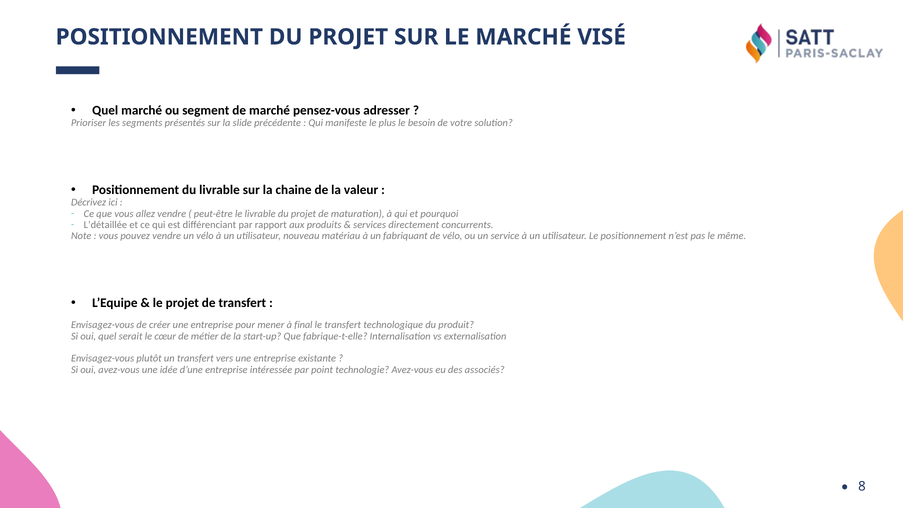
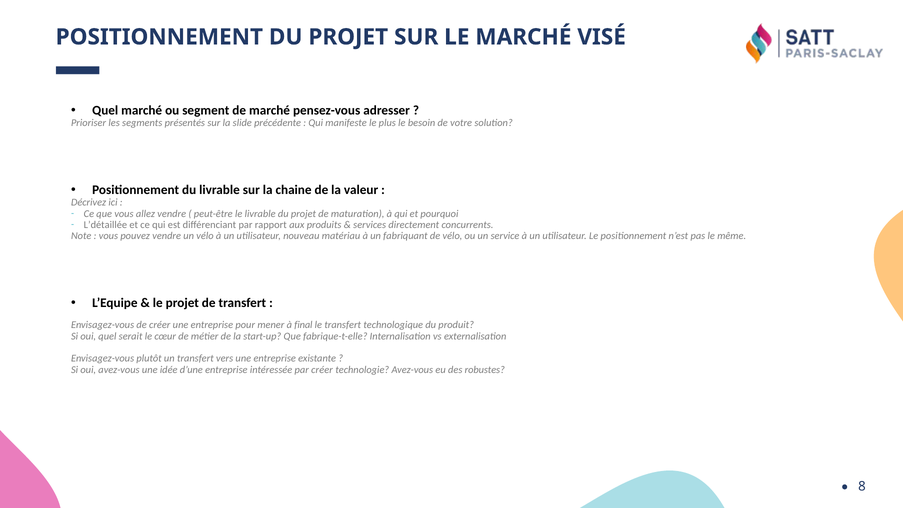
par point: point -> créer
associés: associés -> robustes
